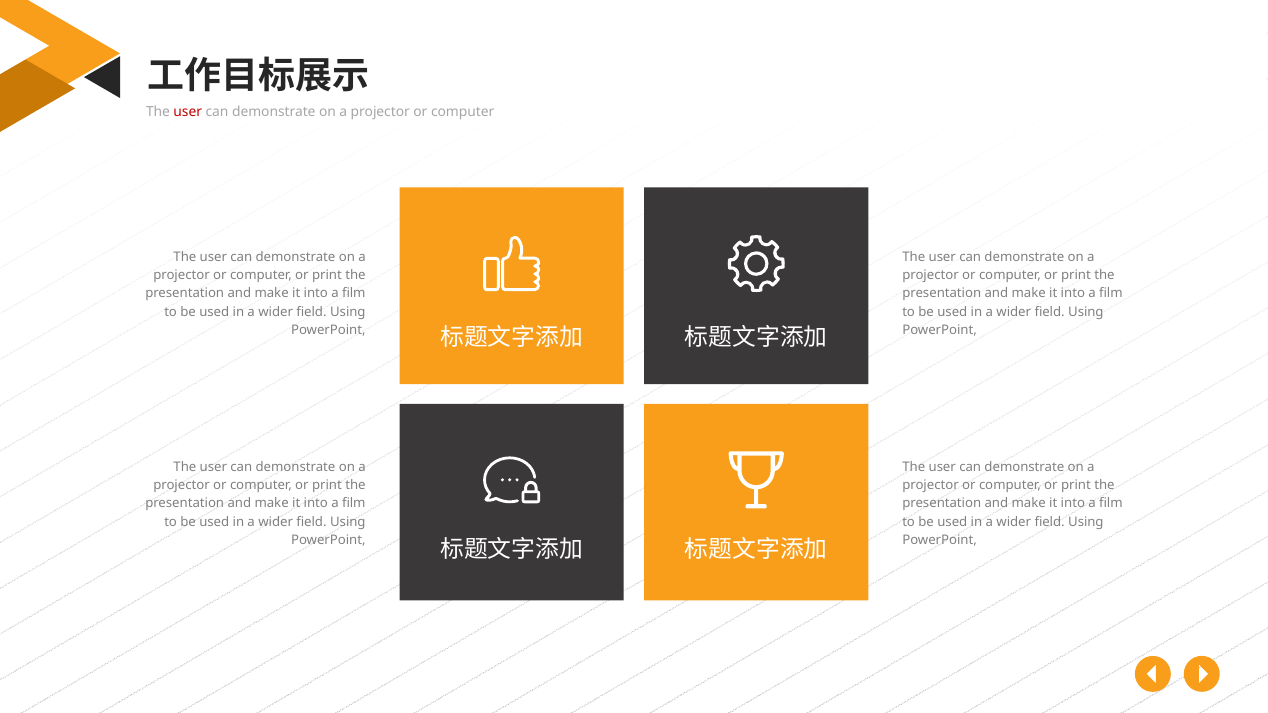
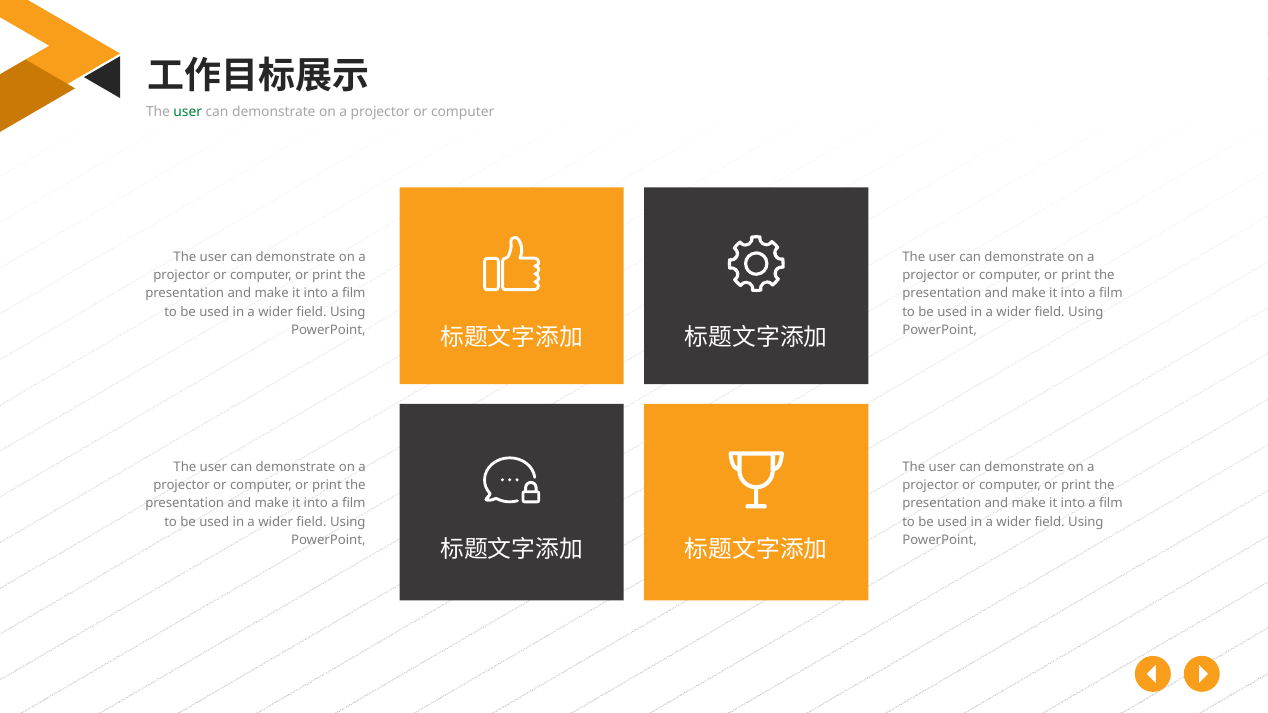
user at (188, 112) colour: red -> green
